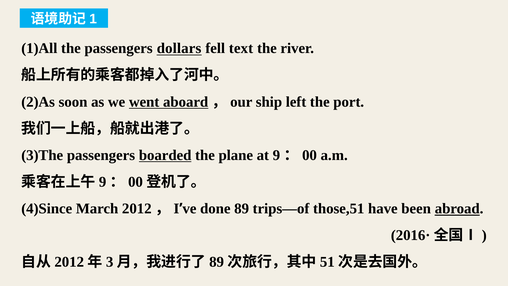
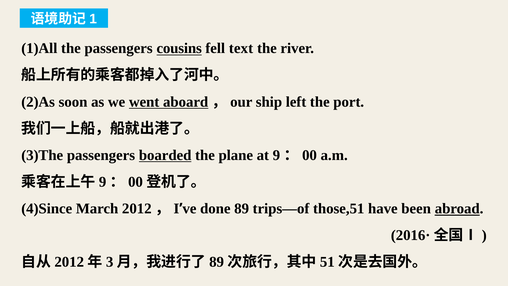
dollars: dollars -> cousins
